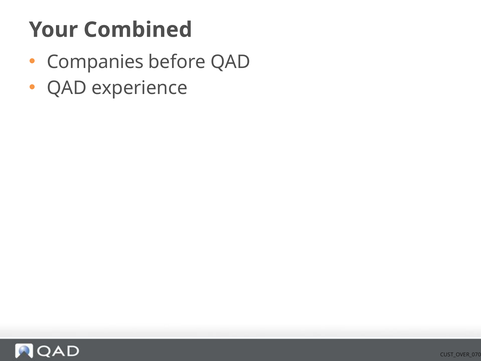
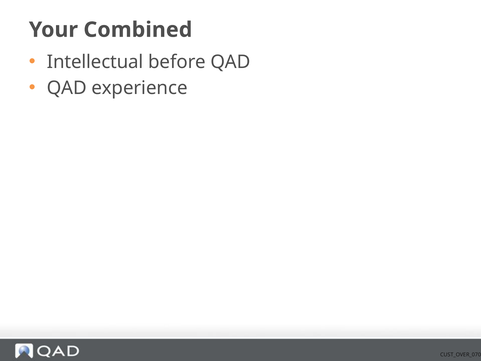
Companies: Companies -> Intellectual
